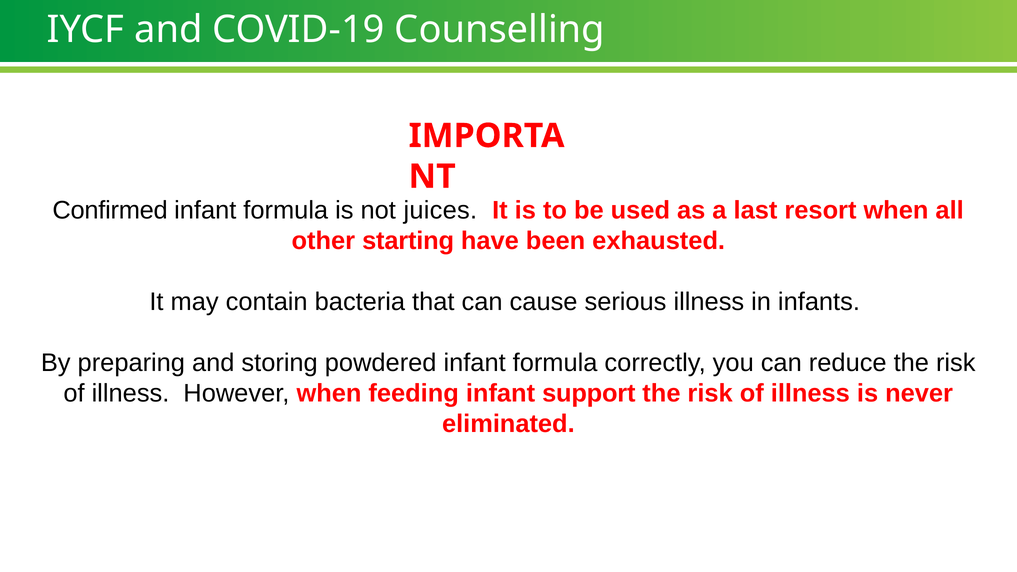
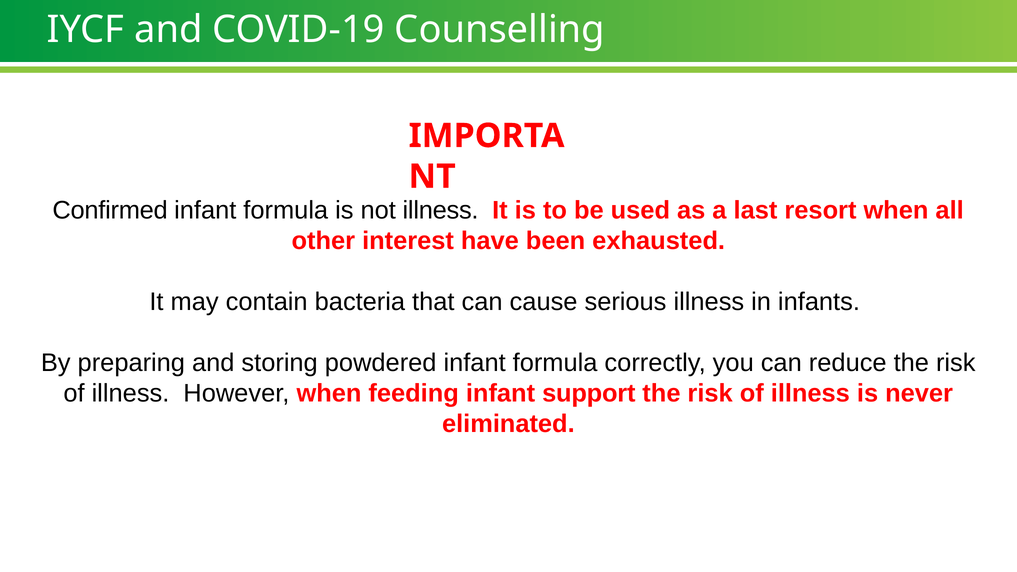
not juices: juices -> illness
starting: starting -> interest
